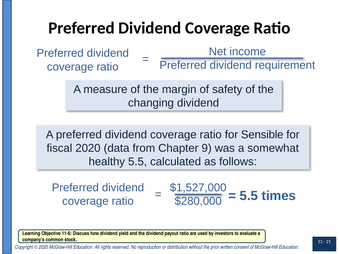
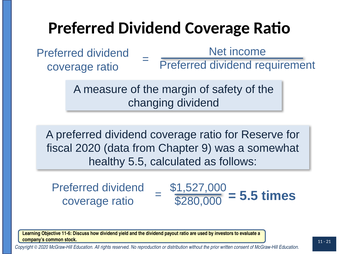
Sensible: Sensible -> Reserve
